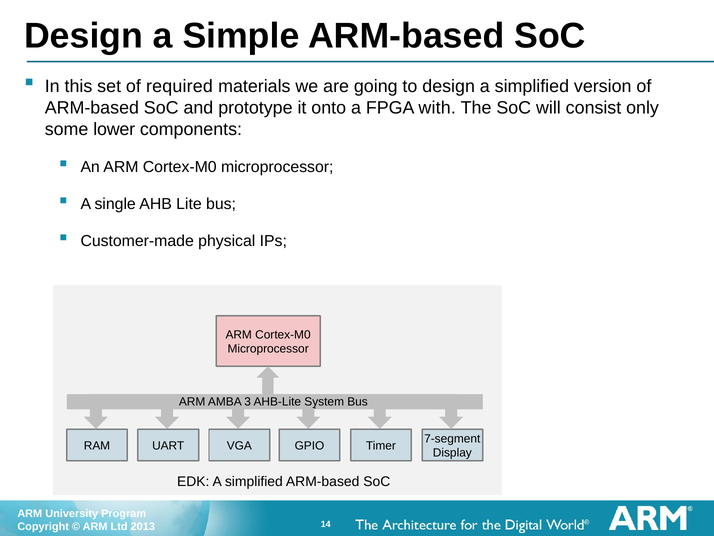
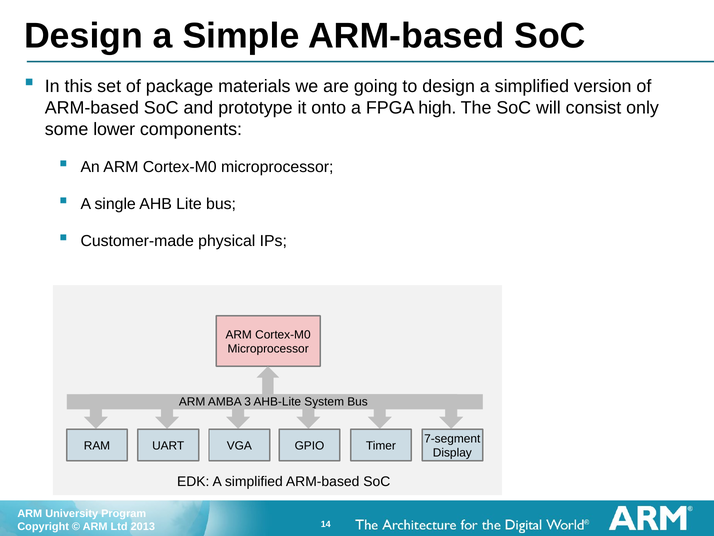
required: required -> package
with: with -> high
